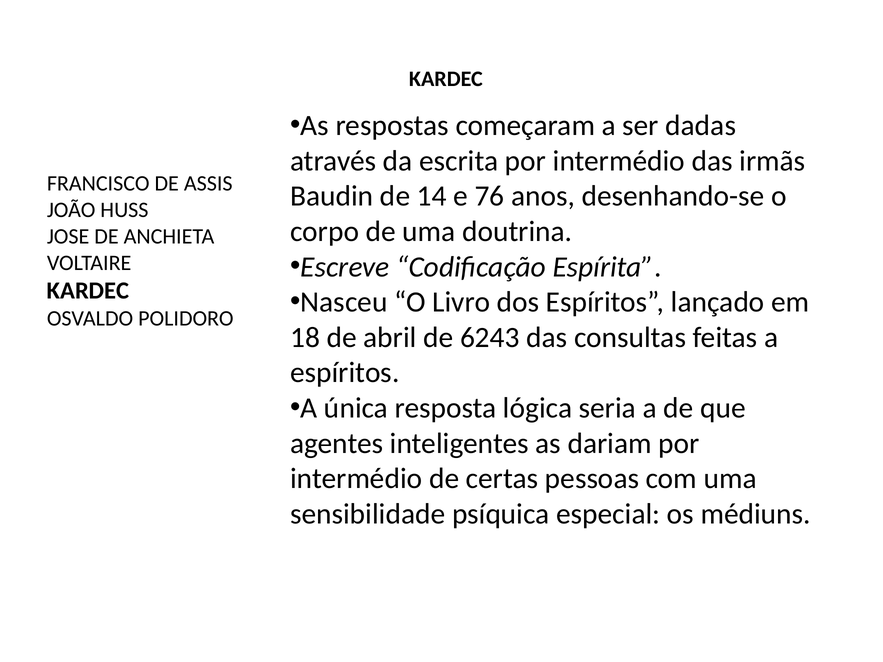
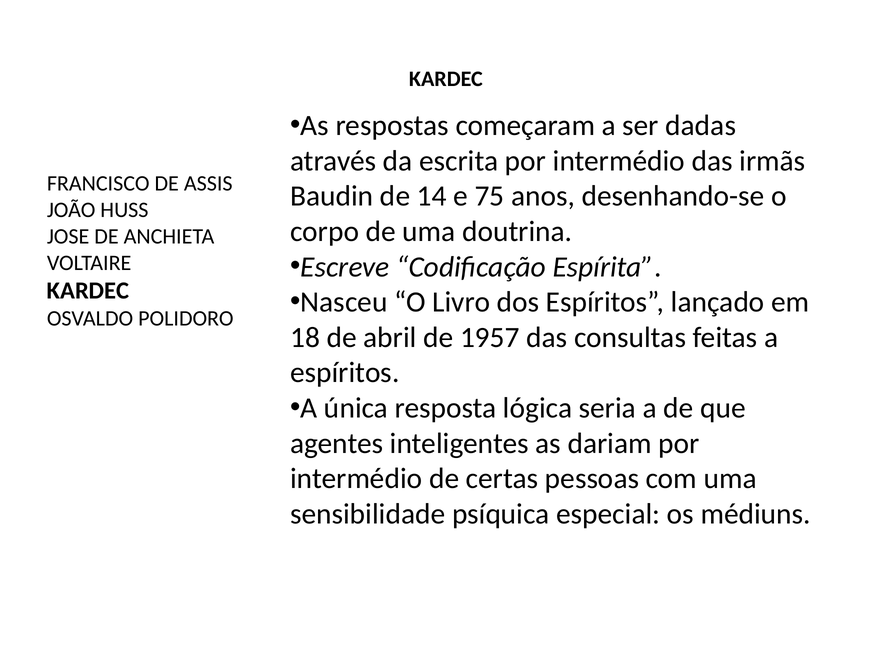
76: 76 -> 75
6243: 6243 -> 1957
